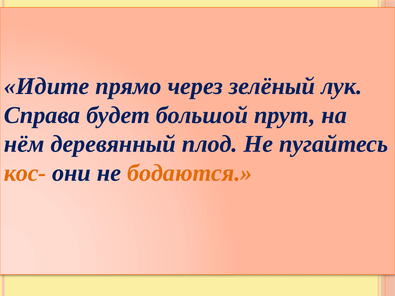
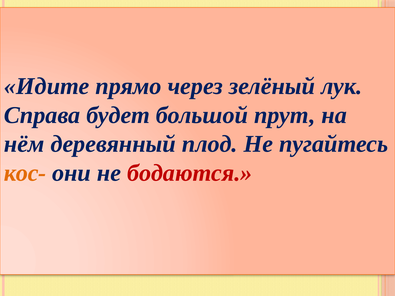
бодаются colour: orange -> red
